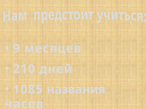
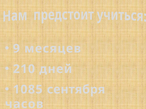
названия: названия -> сентября
